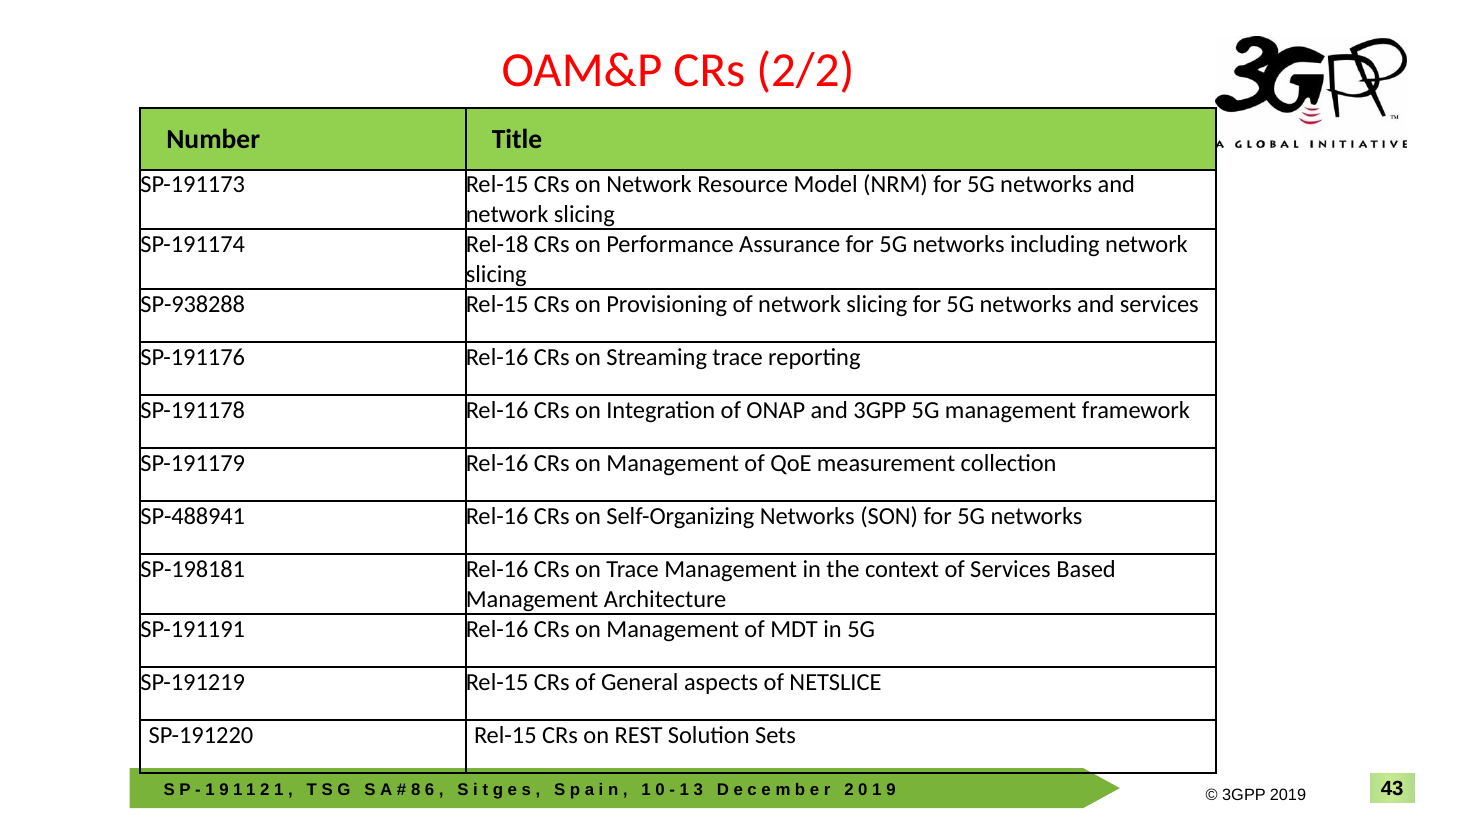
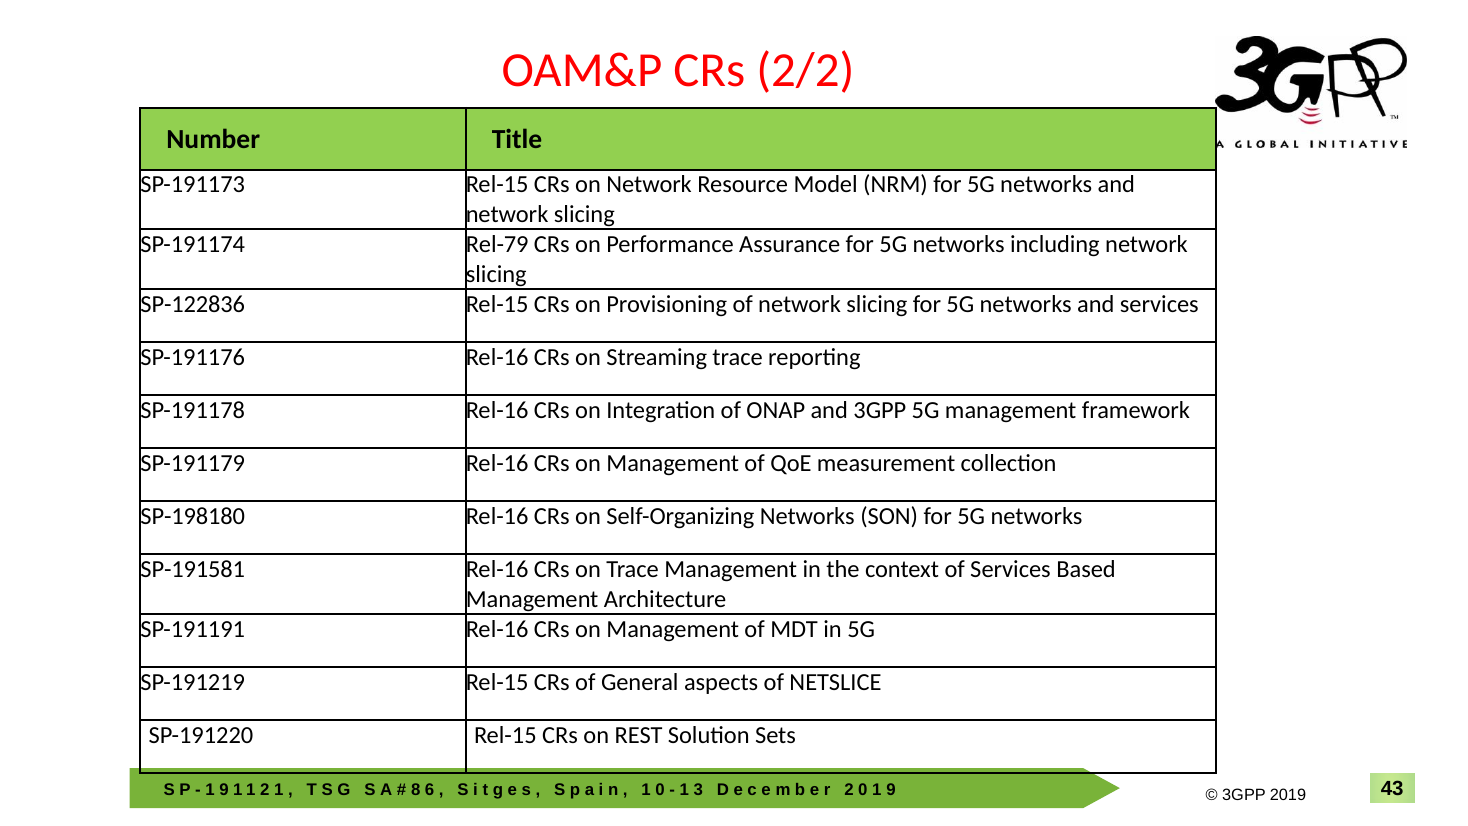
Rel-18: Rel-18 -> Rel-79
SP-938288: SP-938288 -> SP-122836
SP-488941: SP-488941 -> SP-198180
SP-198181: SP-198181 -> SP-191581
